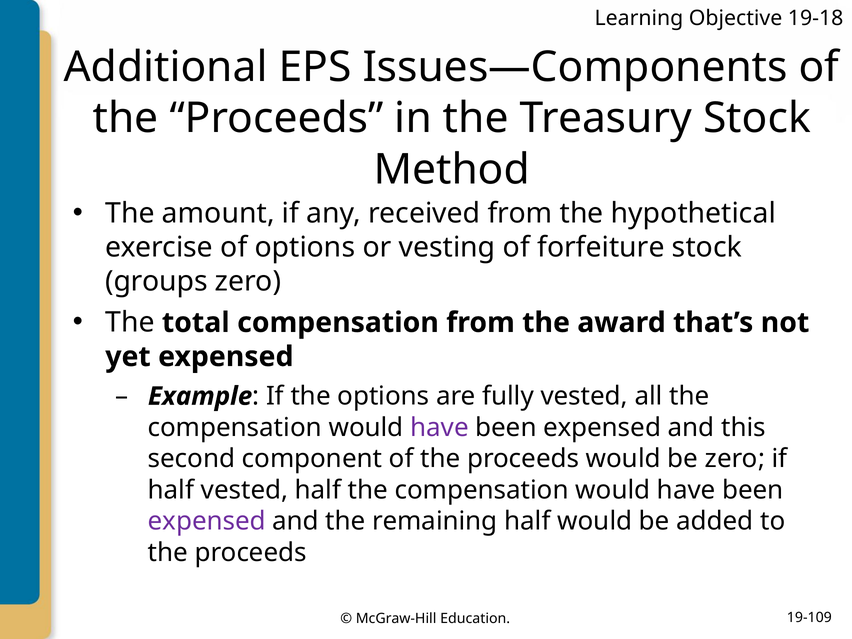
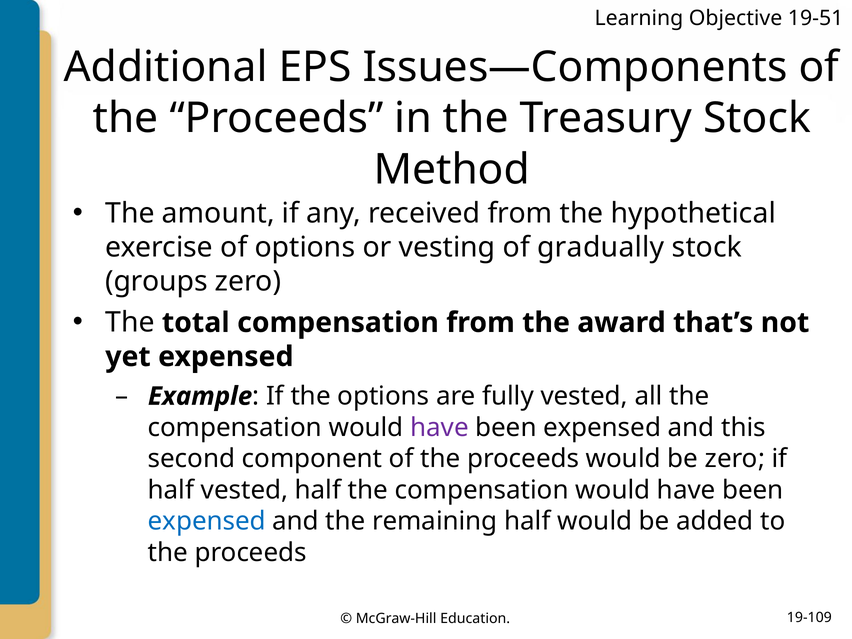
19-18: 19-18 -> 19-51
forfeiture: forfeiture -> gradually
expensed at (207, 521) colour: purple -> blue
